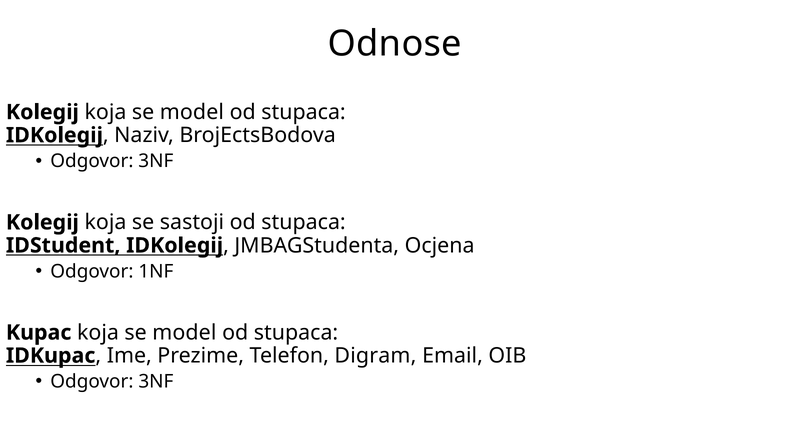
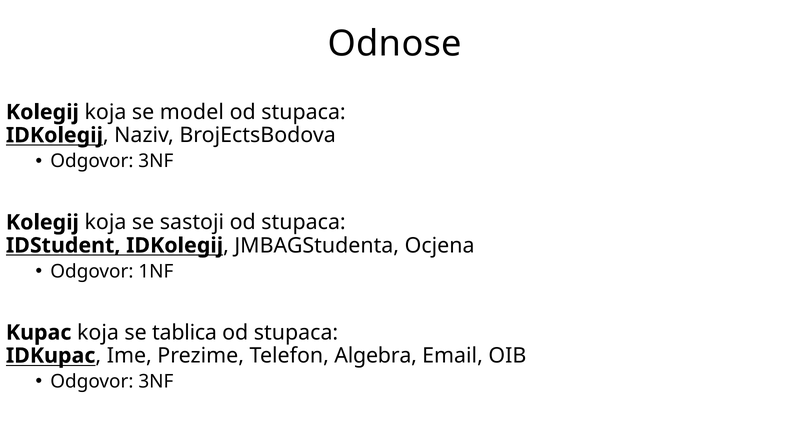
Kupac koja se model: model -> tablica
Digram: Digram -> Algebra
